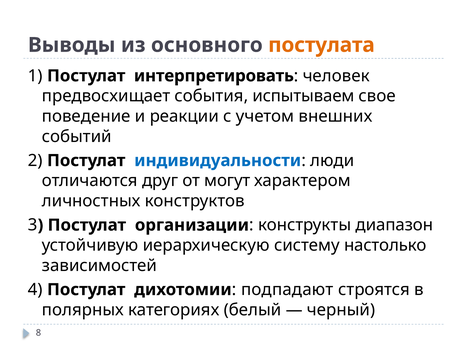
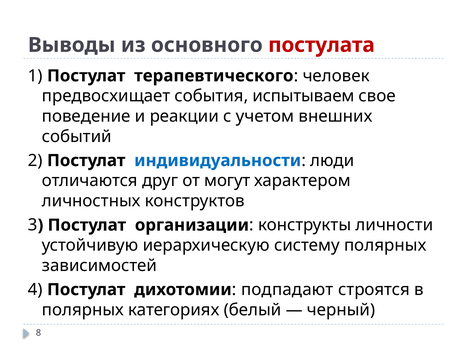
постулата colour: orange -> red
интерпретировать: интерпретировать -> терапевтического
диапазон: диапазон -> личности
систему настолько: настолько -> полярных
